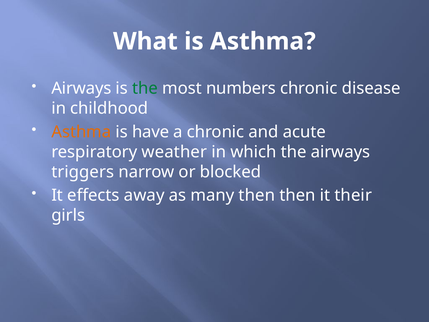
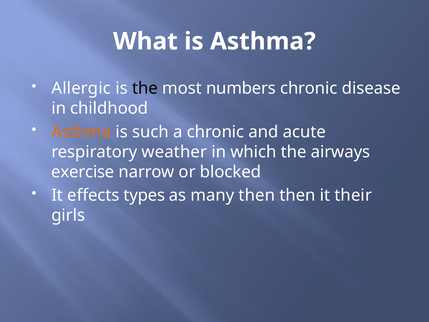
Airways at (81, 88): Airways -> Allergic
the at (145, 88) colour: green -> black
have: have -> such
triggers: triggers -> exercise
away: away -> types
